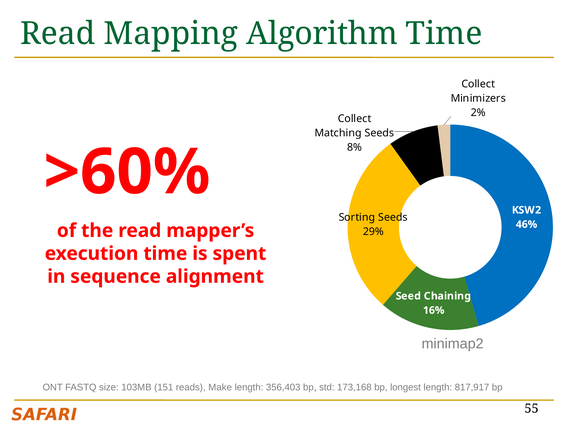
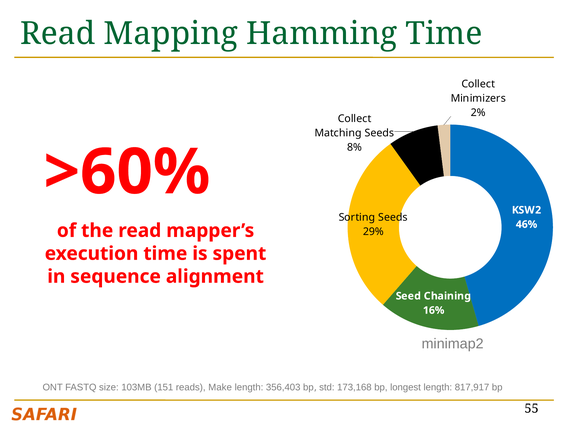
Algorithm: Algorithm -> Hamming
